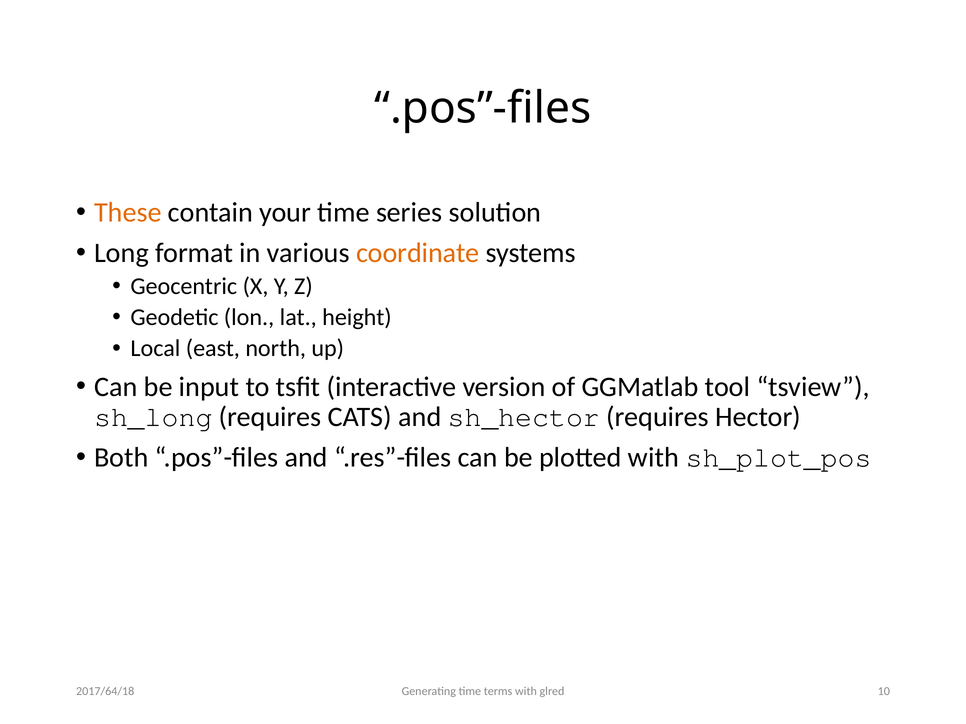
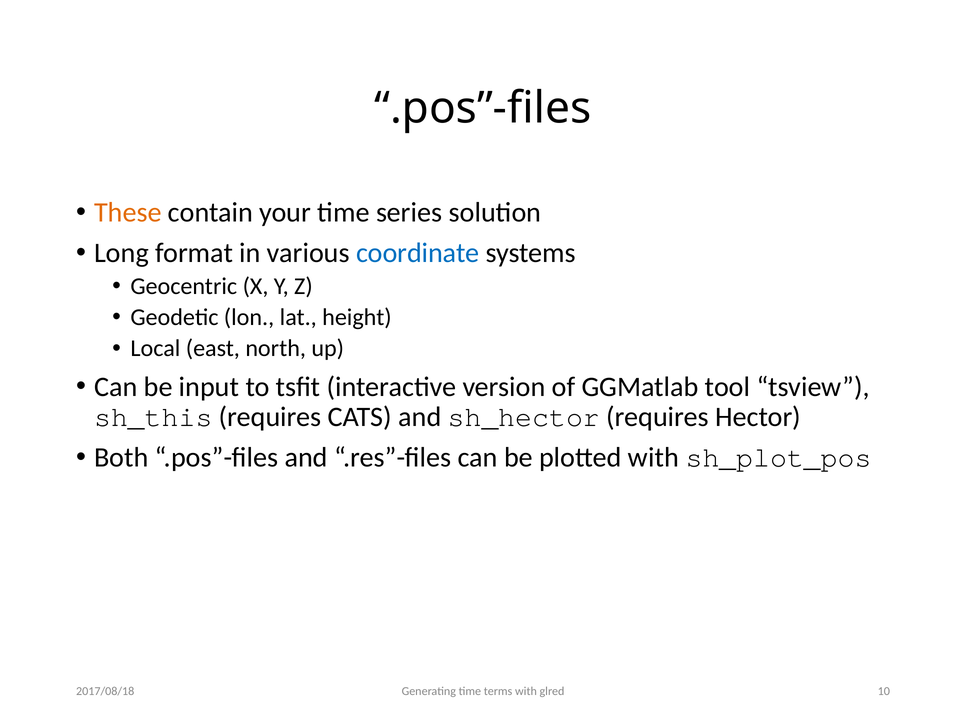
coordinate colour: orange -> blue
sh_long: sh_long -> sh_this
2017/64/18: 2017/64/18 -> 2017/08/18
